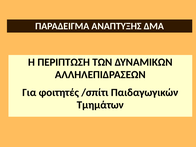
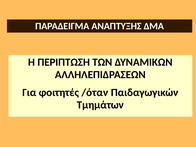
/σπίτι: /σπίτι -> /όταν
